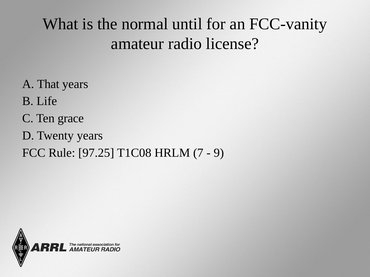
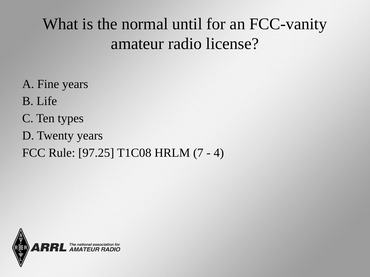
That: That -> Fine
grace: grace -> types
9: 9 -> 4
